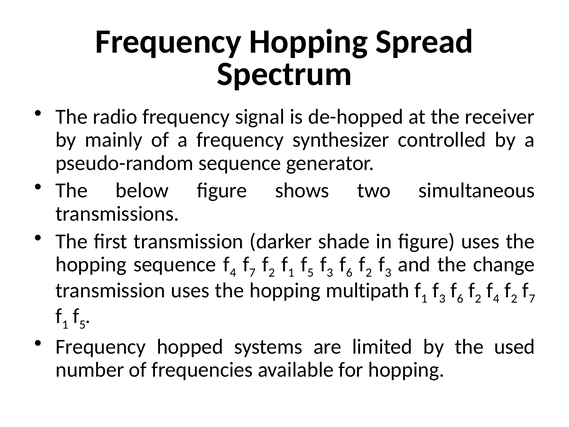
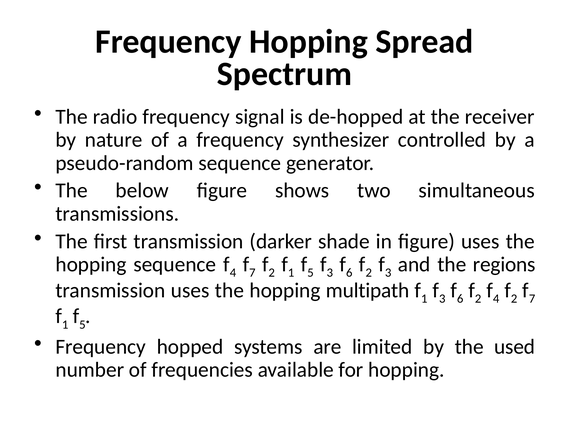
mainly: mainly -> nature
change: change -> regions
